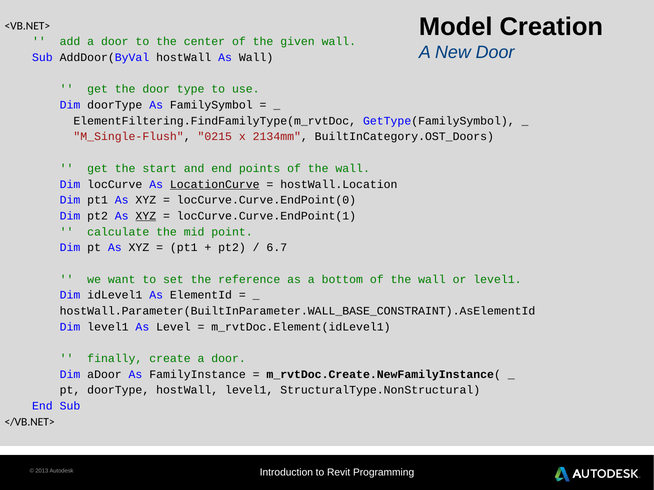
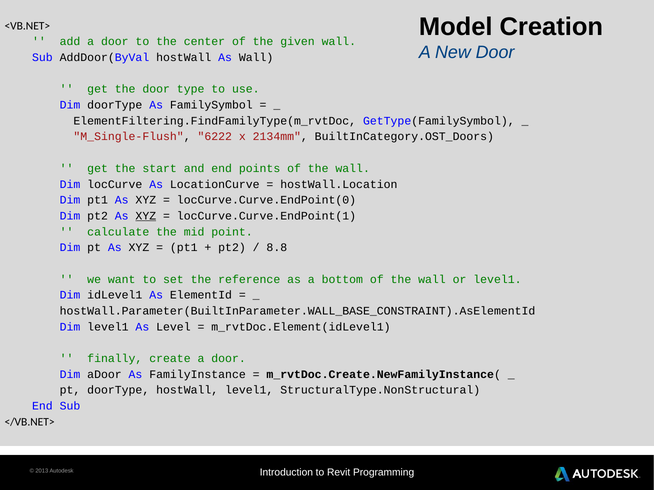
0215: 0215 -> 6222
LocationCurve underline: present -> none
6.7: 6.7 -> 8.8
